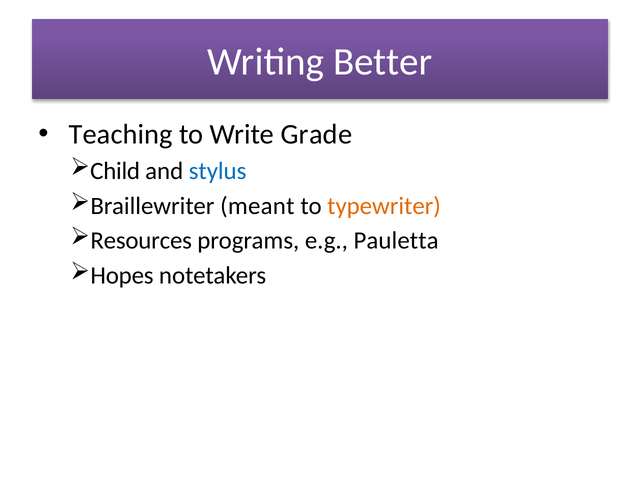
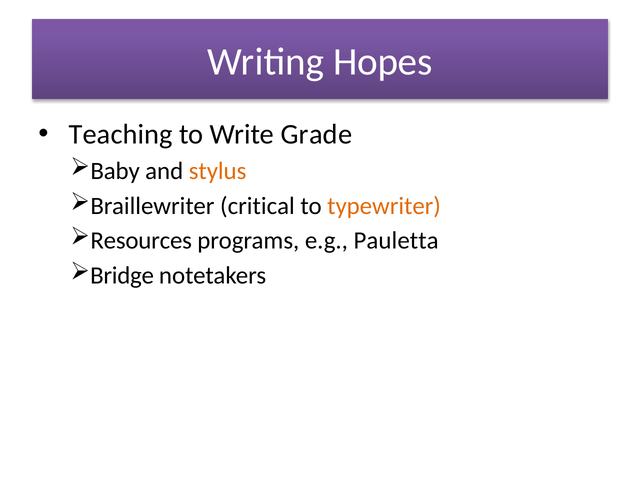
Better: Better -> Hopes
Child: Child -> Baby
stylus colour: blue -> orange
meant: meant -> critical
Hopes: Hopes -> Bridge
